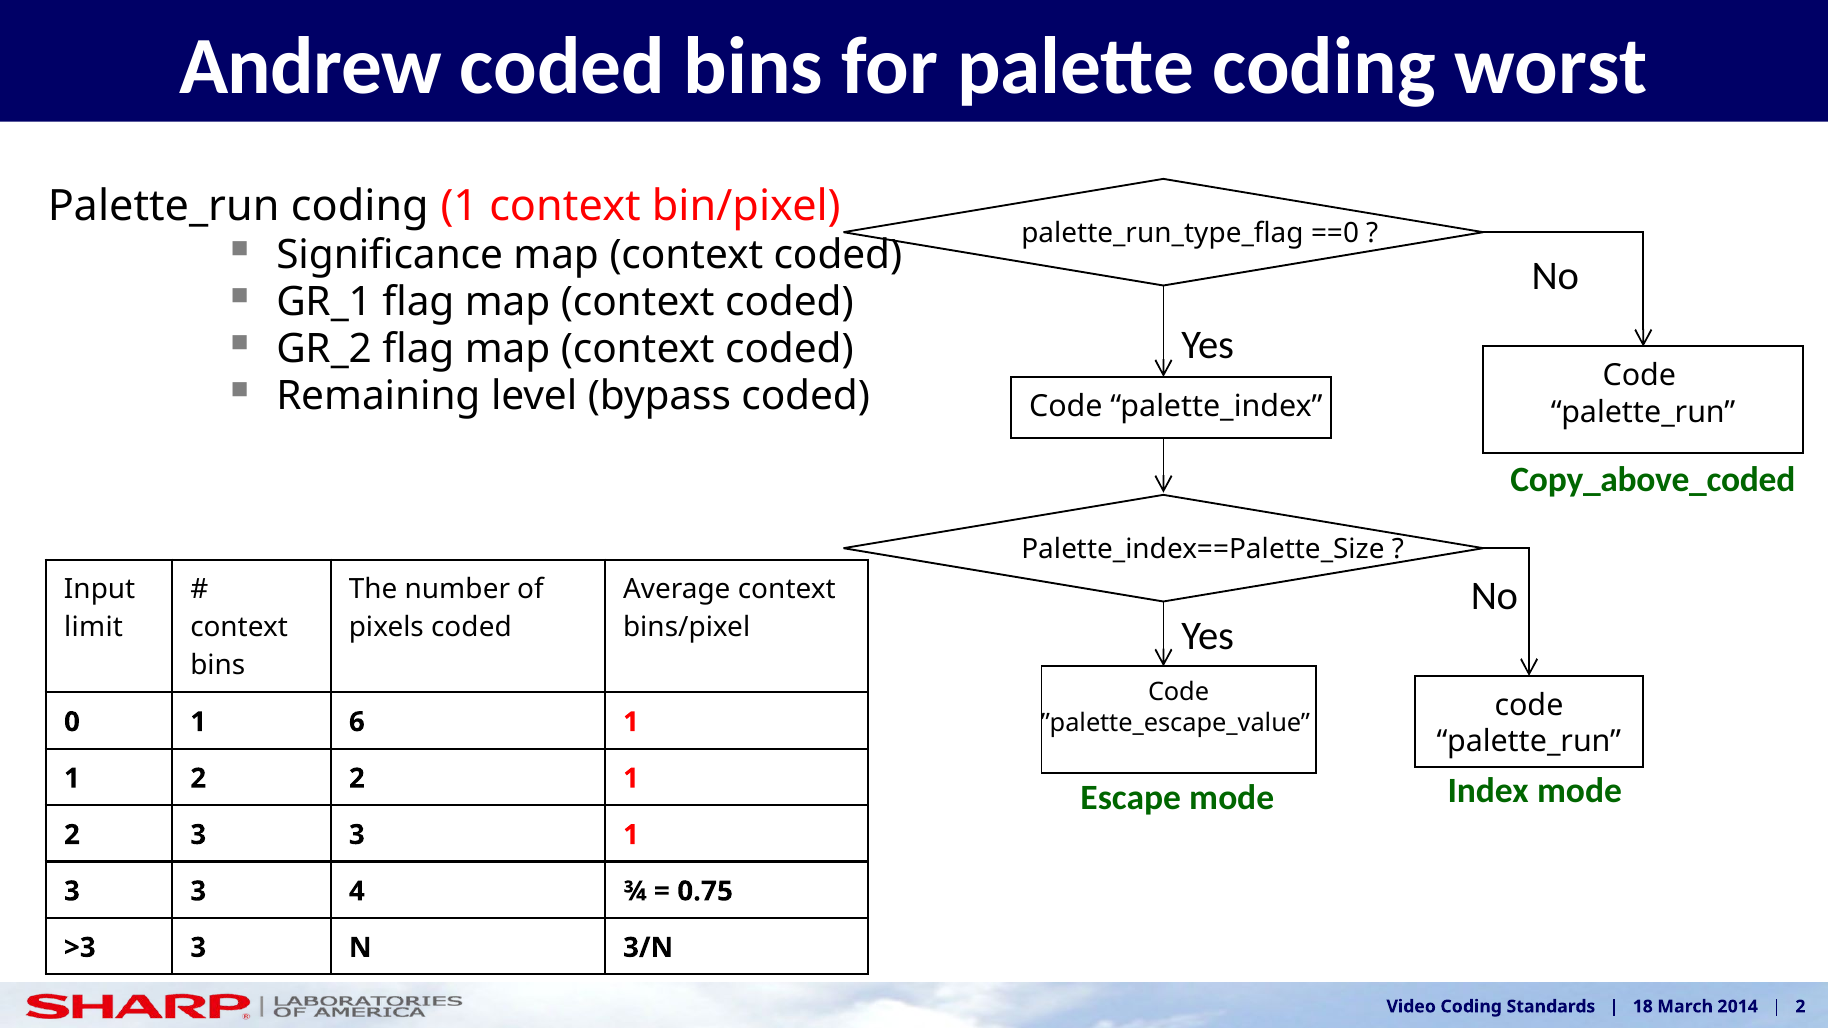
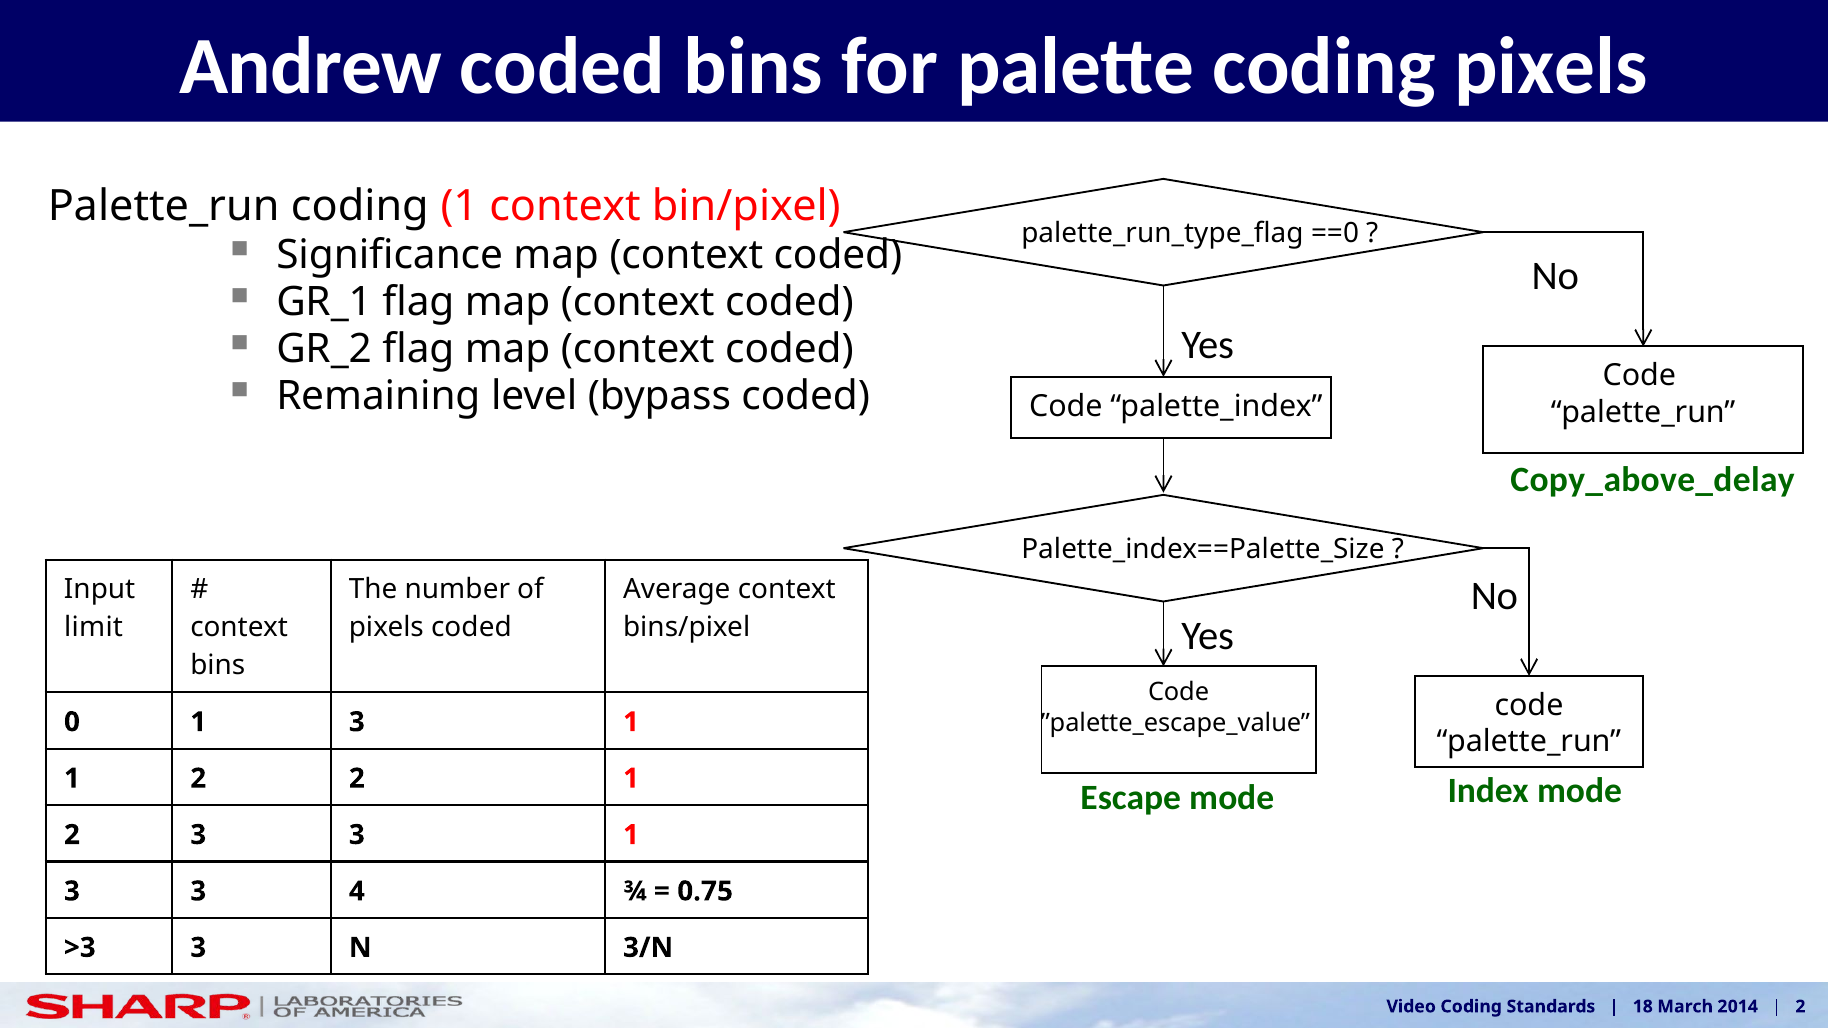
coding worst: worst -> pixels
Copy_above_coded: Copy_above_coded -> Copy_above_delay
0 1 6: 6 -> 3
